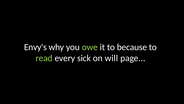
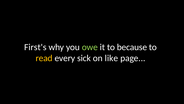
Envy's: Envy's -> First's
read colour: light green -> yellow
will: will -> like
